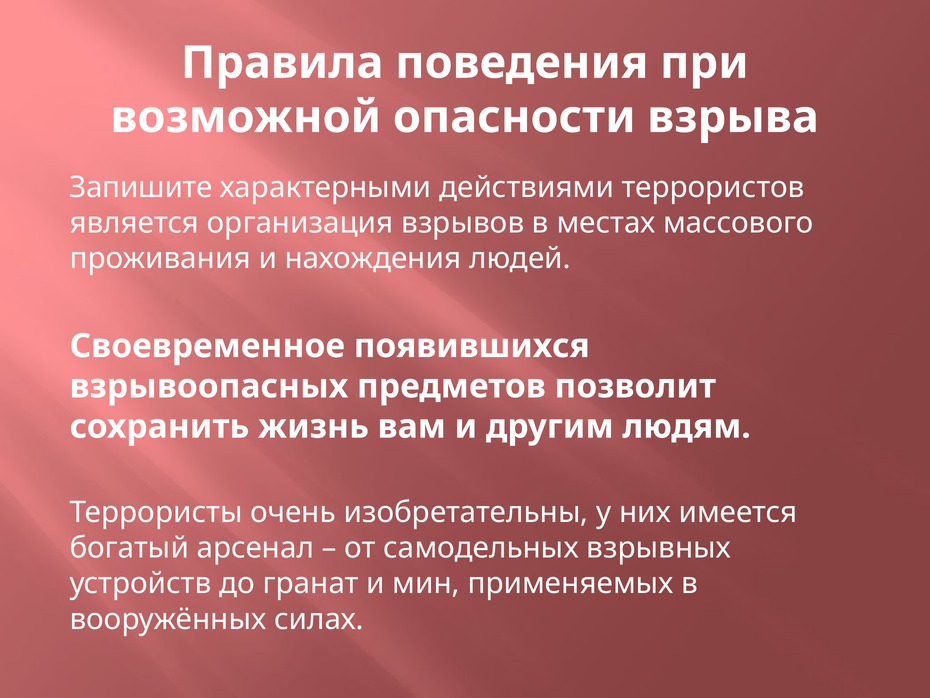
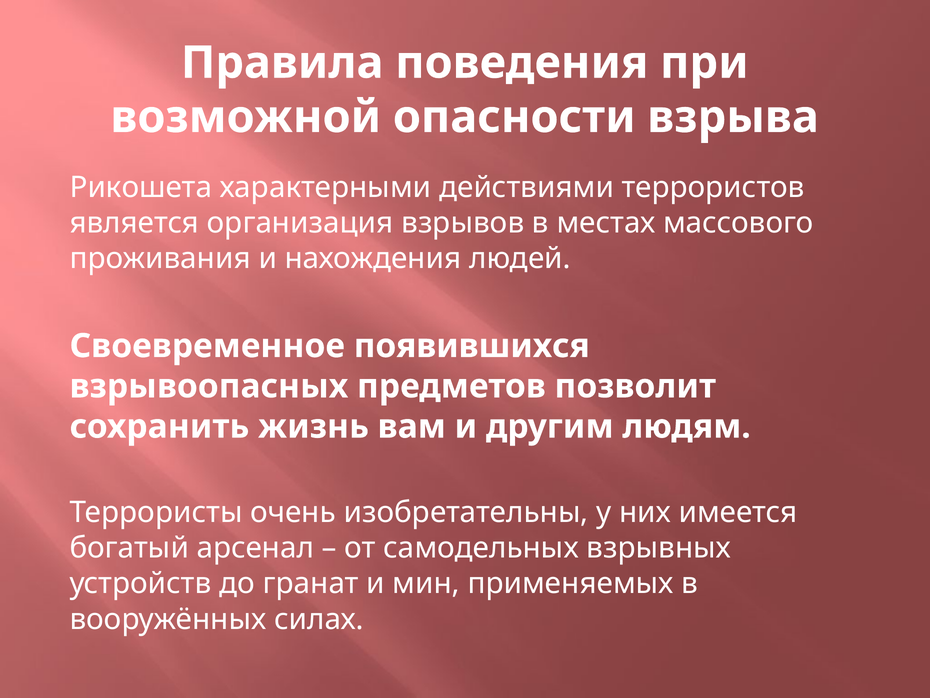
Запишите: Запишите -> Рикошета
